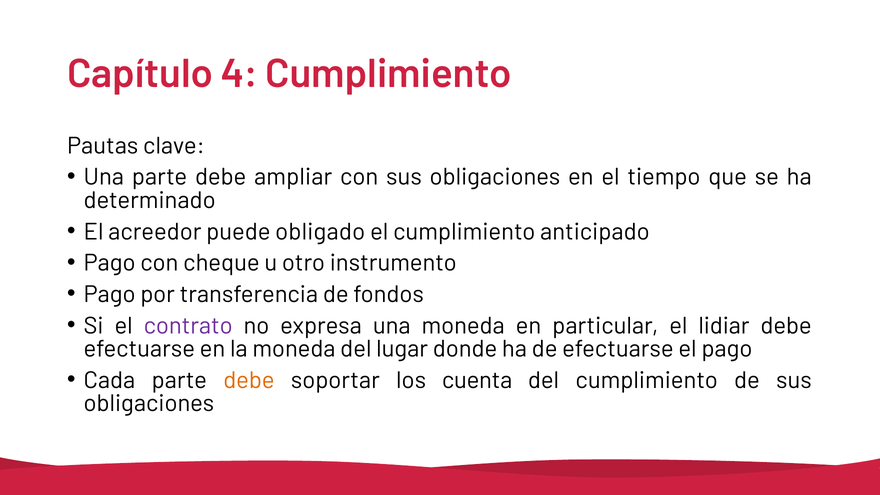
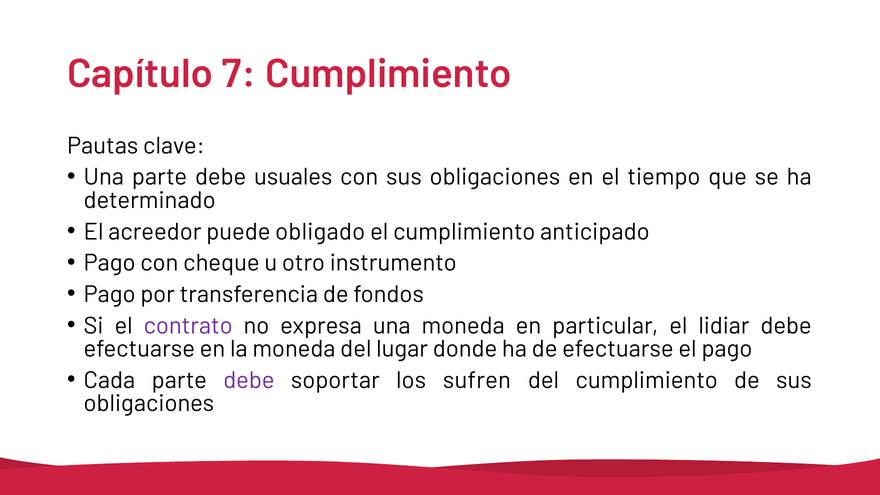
4: 4 -> 7
ampliar: ampliar -> usuales
debe at (249, 380) colour: orange -> purple
cuenta: cuenta -> sufren
